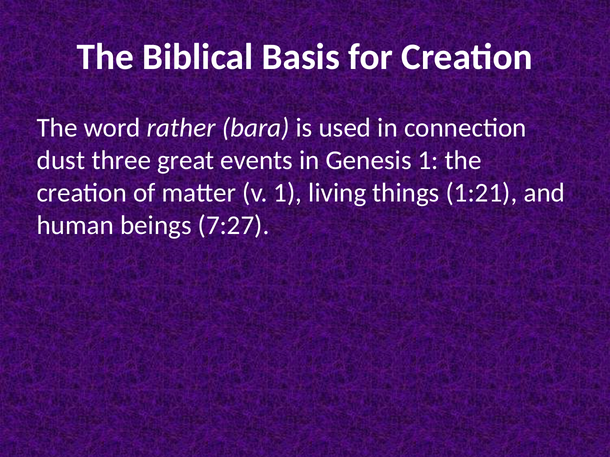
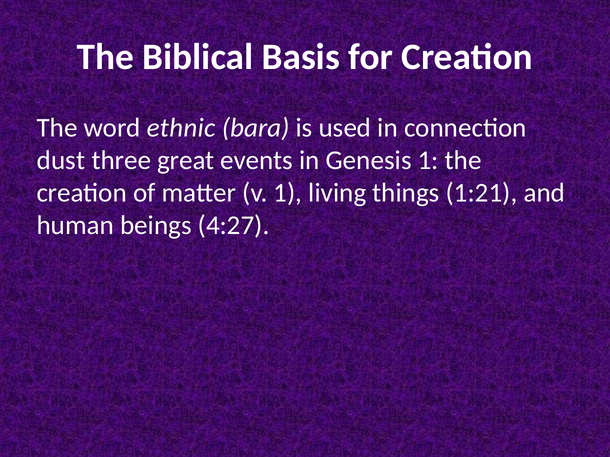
rather: rather -> ethnic
7:27: 7:27 -> 4:27
